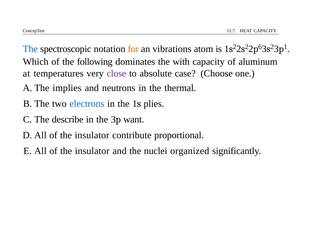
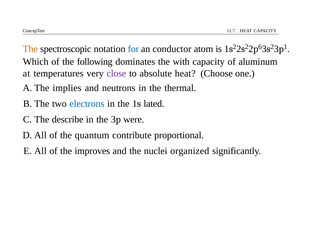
The at (30, 49) colour: blue -> orange
for colour: orange -> blue
vibrations: vibrations -> conductor
absolute case: case -> heat
plies: plies -> lated
want: want -> were
insulator at (92, 136): insulator -> quantum
All of the insulator: insulator -> improves
